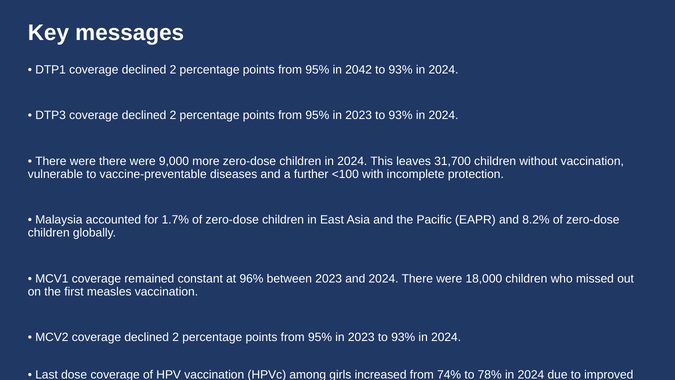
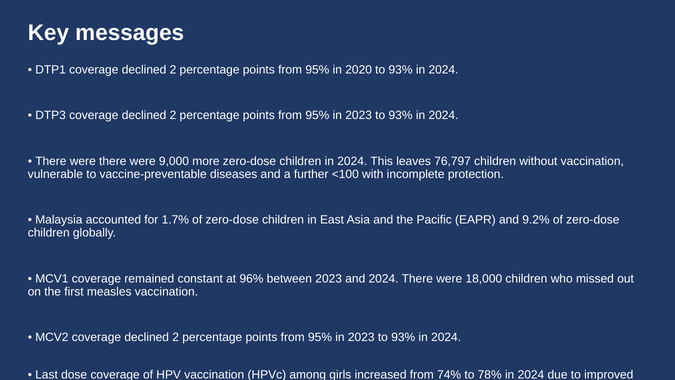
2042: 2042 -> 2020
31,700: 31,700 -> 76,797
8.2%: 8.2% -> 9.2%
